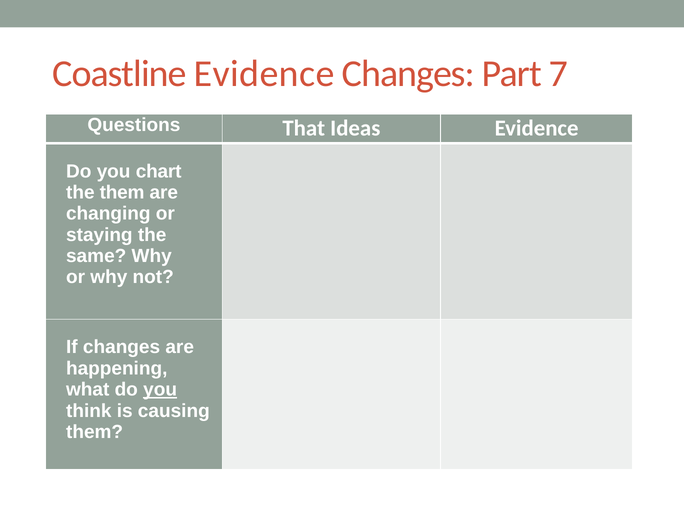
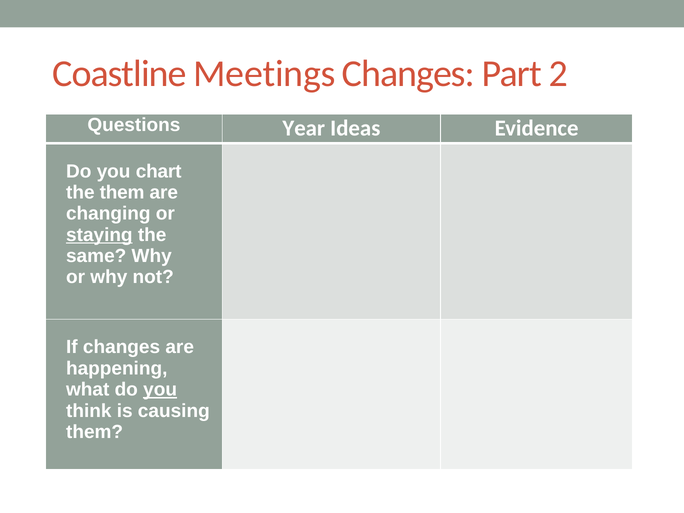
Coastline Evidence: Evidence -> Meetings
7: 7 -> 2
That: That -> Year
staying underline: none -> present
